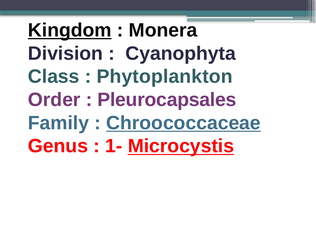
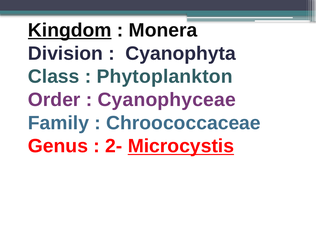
Pleurocapsales: Pleurocapsales -> Cyanophyceae
Chroococcaceae underline: present -> none
1-: 1- -> 2-
